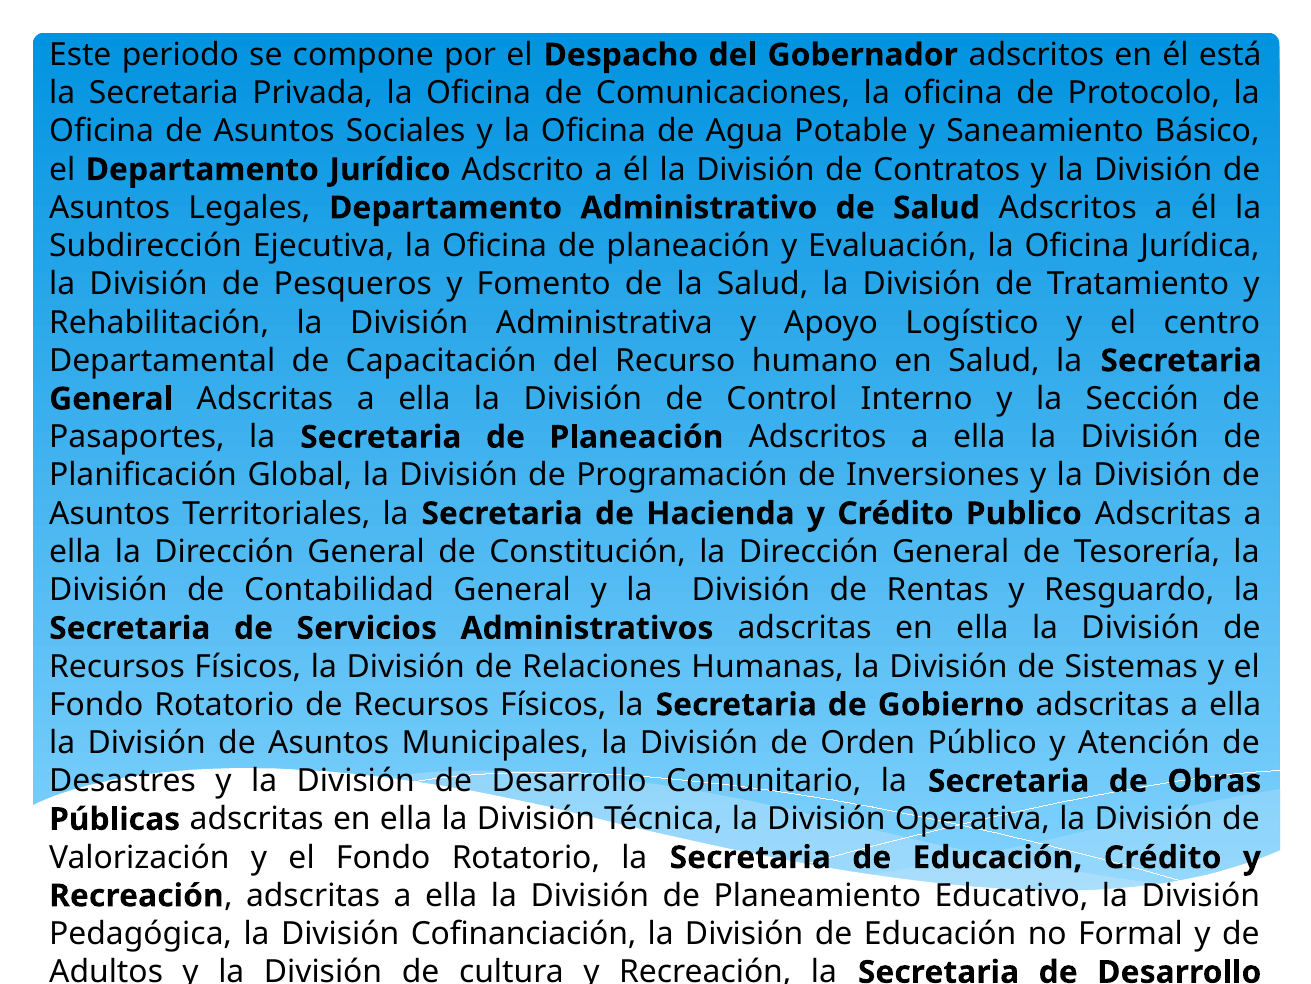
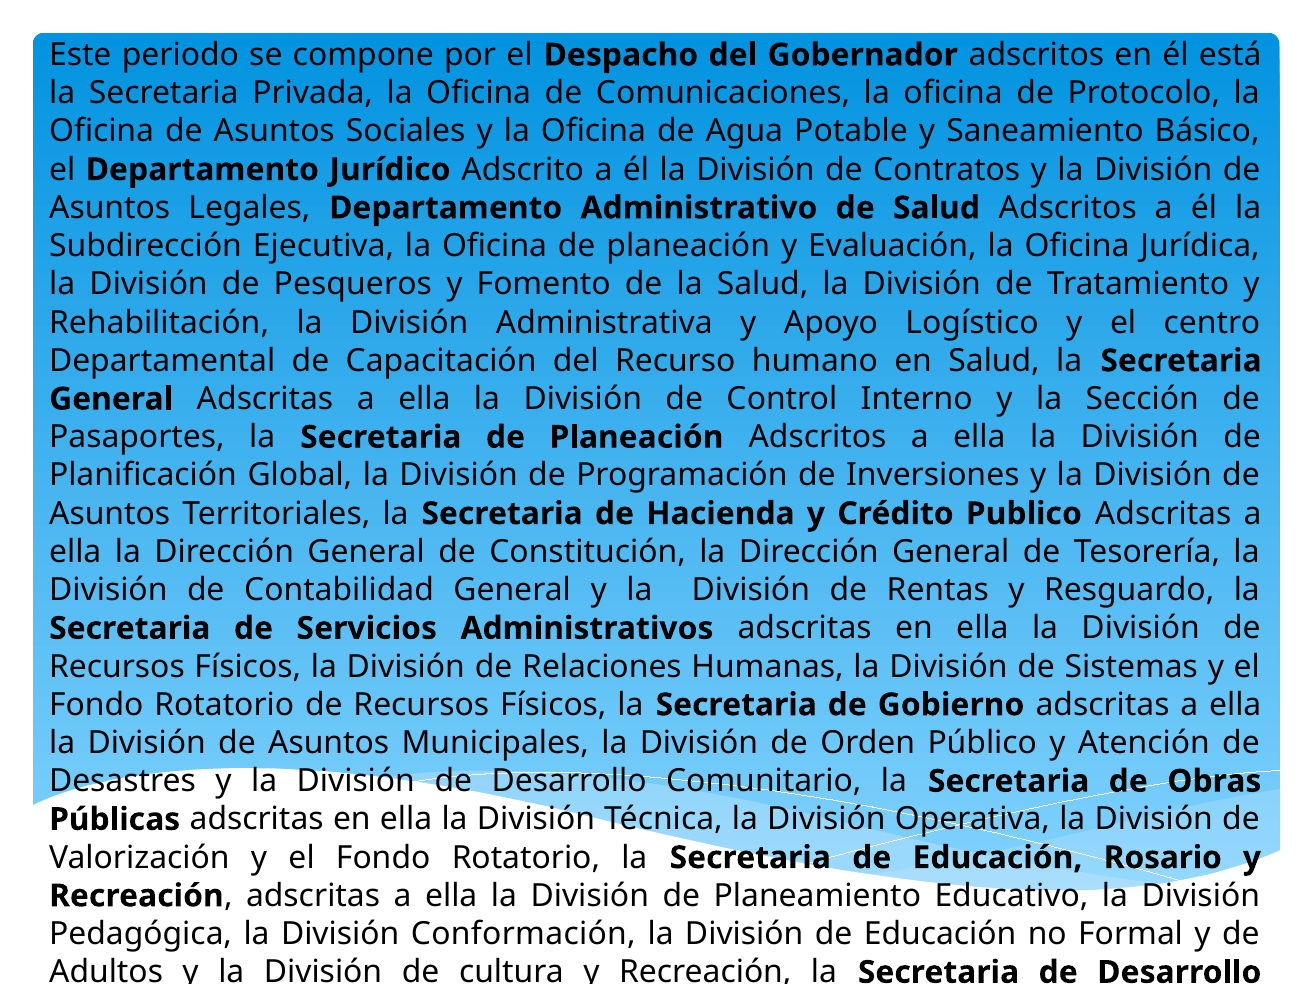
Educación Crédito: Crédito -> Rosario
Cofinanciación: Cofinanciación -> Conformación
